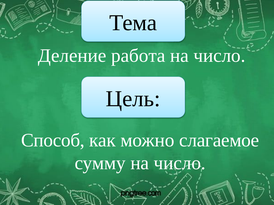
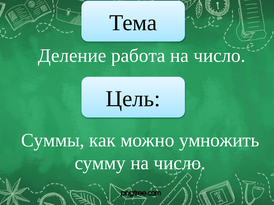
Способ: Способ -> Суммы
слагаемое: слагаемое -> умножить
